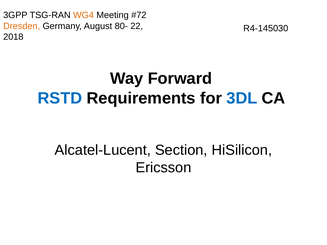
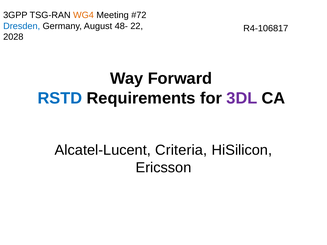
Dresden colour: orange -> blue
80-: 80- -> 48-
R4-145030: R4-145030 -> R4-106817
2018: 2018 -> 2028
3DL colour: blue -> purple
Section: Section -> Criteria
